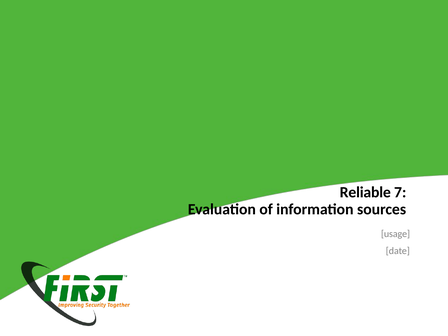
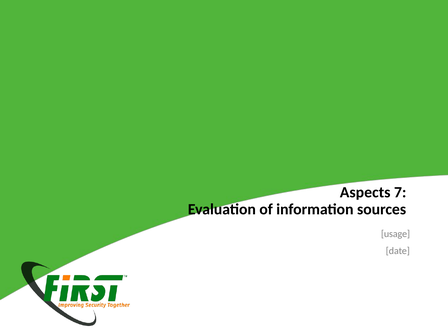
Reliable: Reliable -> Aspects
